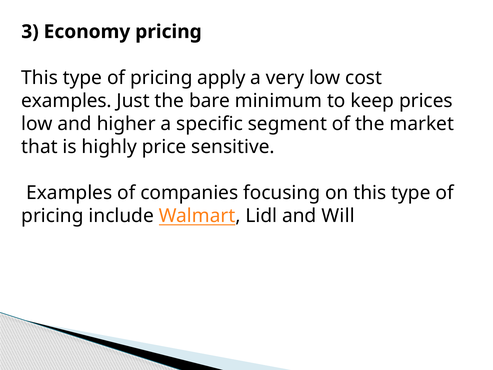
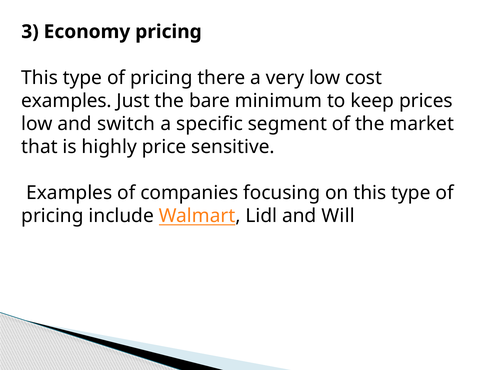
apply: apply -> there
higher: higher -> switch
